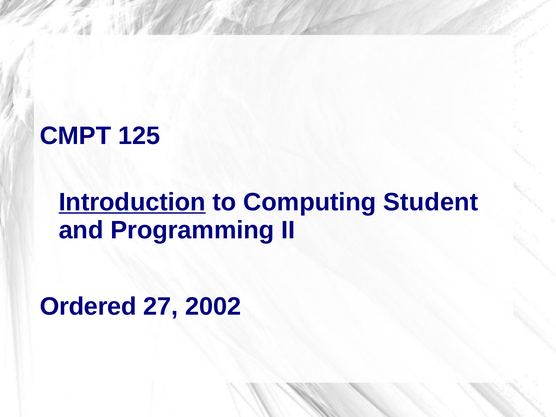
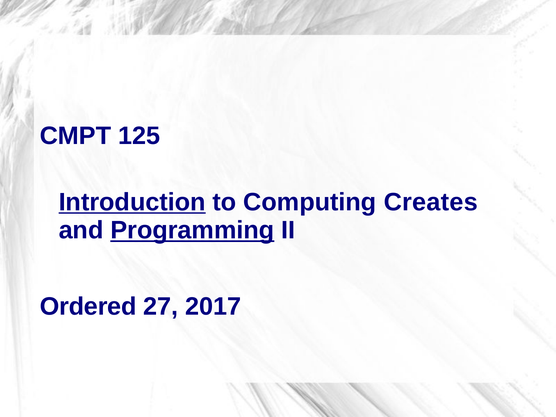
Student: Student -> Creates
Programming underline: none -> present
2002: 2002 -> 2017
